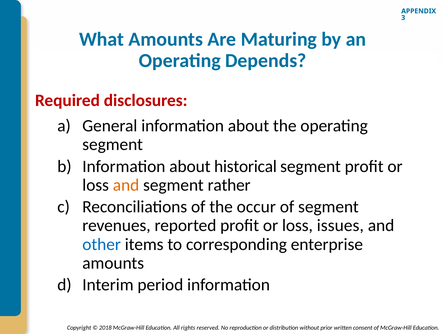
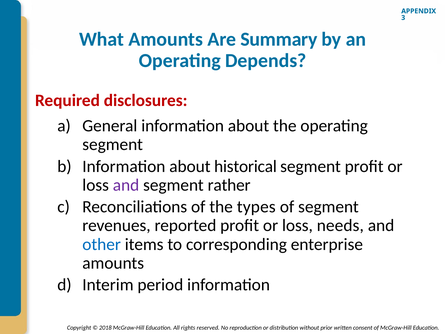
Maturing: Maturing -> Summary
and at (126, 185) colour: orange -> purple
occur: occur -> types
issues: issues -> needs
